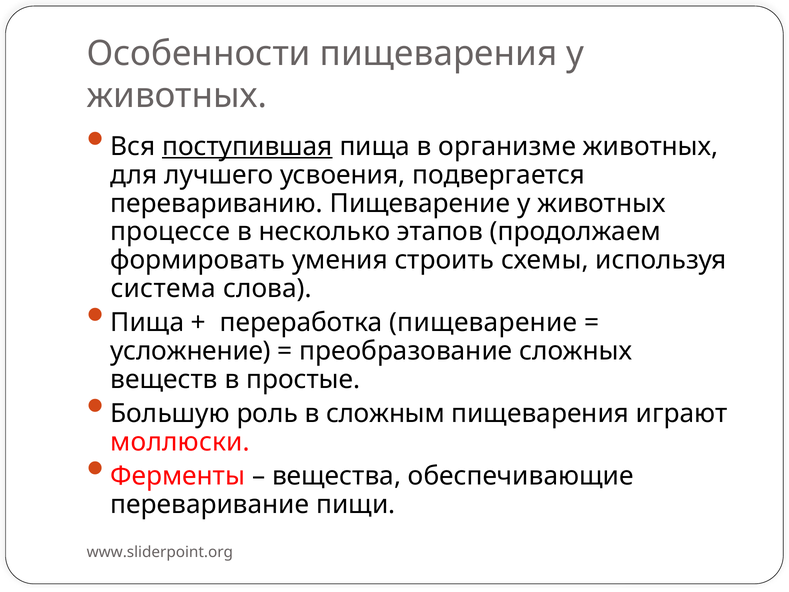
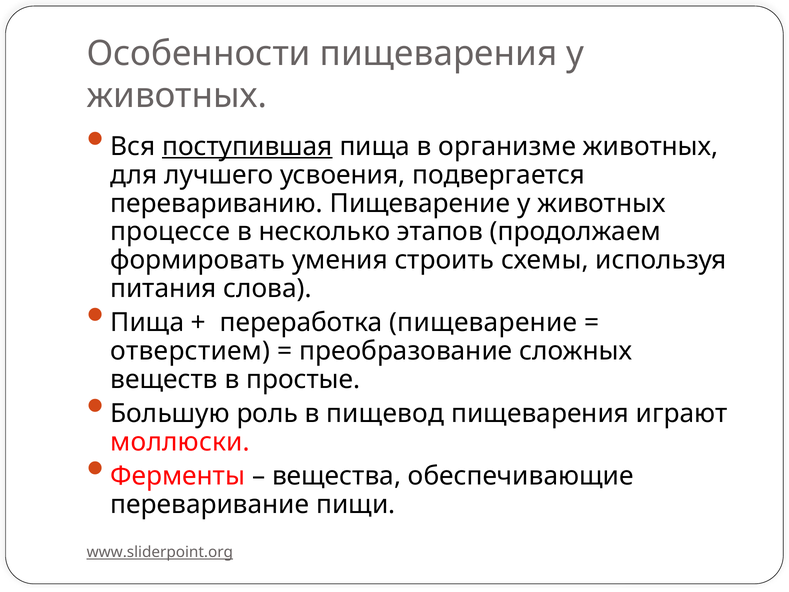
система: система -> питания
усложнение: усложнение -> отверстием
сложным: сложным -> пищевод
www.sliderpoint.org underline: none -> present
